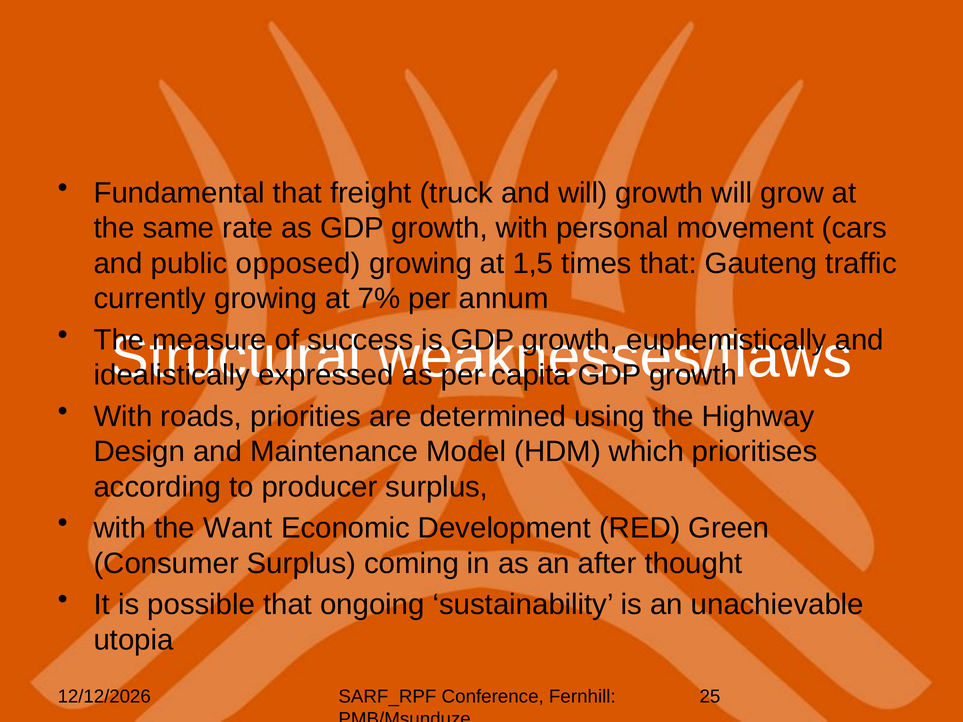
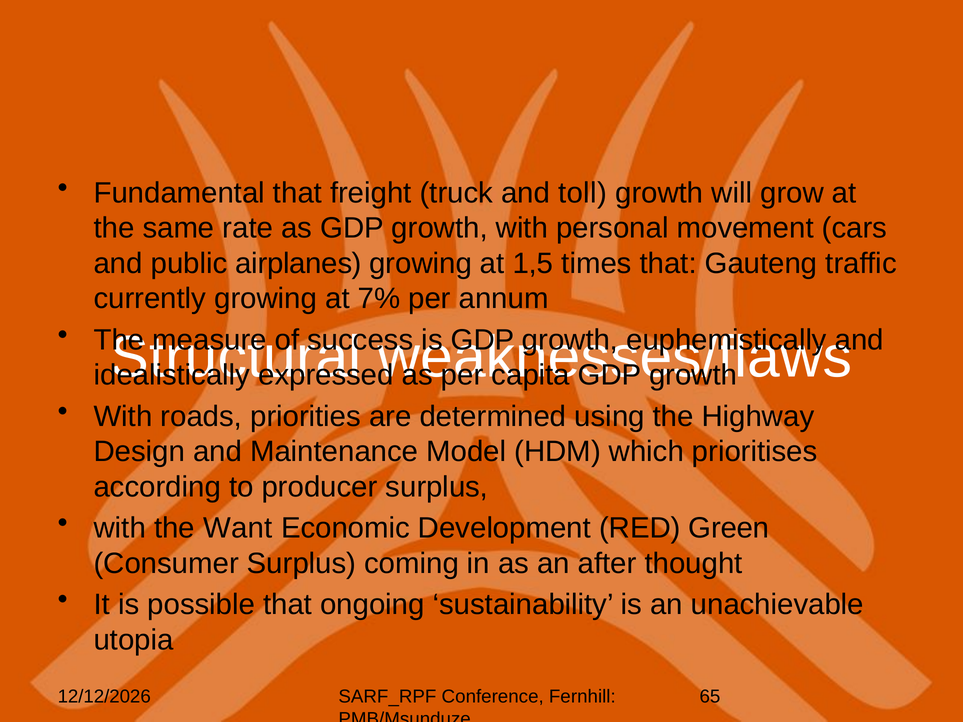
and will: will -> toll
opposed: opposed -> airplanes
25: 25 -> 65
